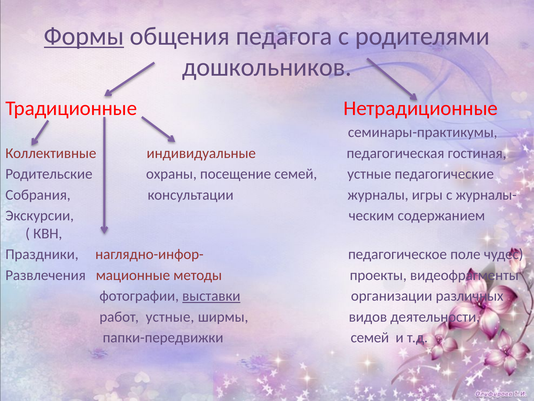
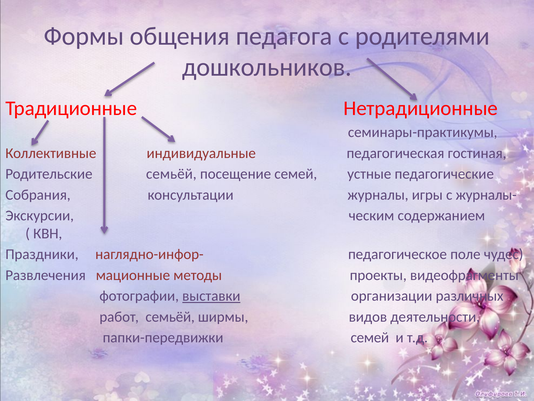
Формы underline: present -> none
Родительские охраны: охраны -> семьёй
работ устные: устные -> семьёй
